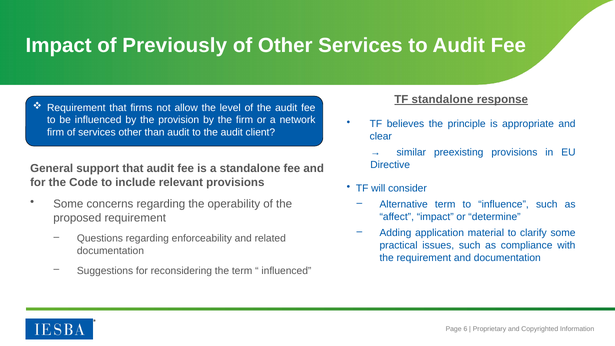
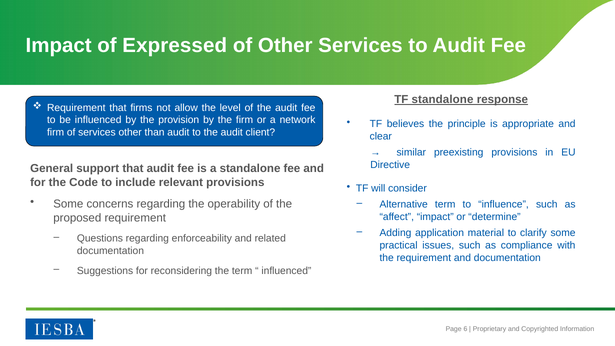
Previously: Previously -> Expressed
